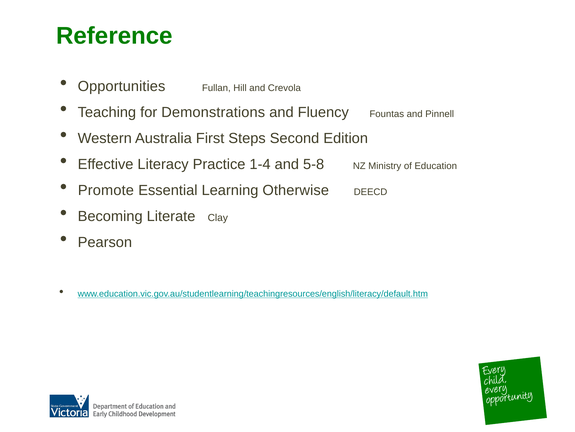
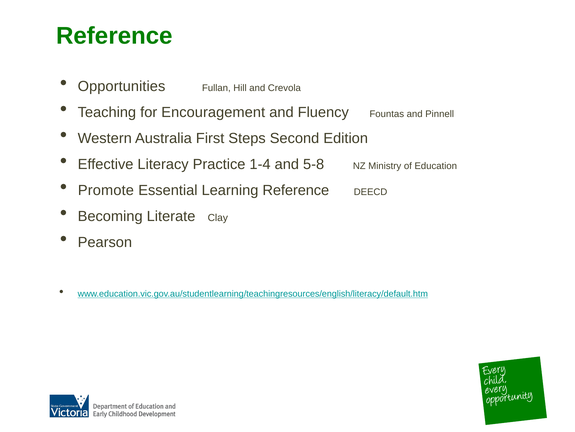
Demonstrations: Demonstrations -> Encouragement
Learning Otherwise: Otherwise -> Reference
